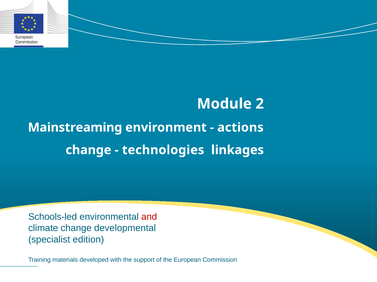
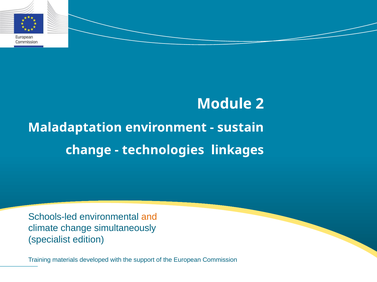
Mainstreaming: Mainstreaming -> Maladaptation
actions: actions -> sustain
and colour: red -> orange
developmental: developmental -> simultaneously
